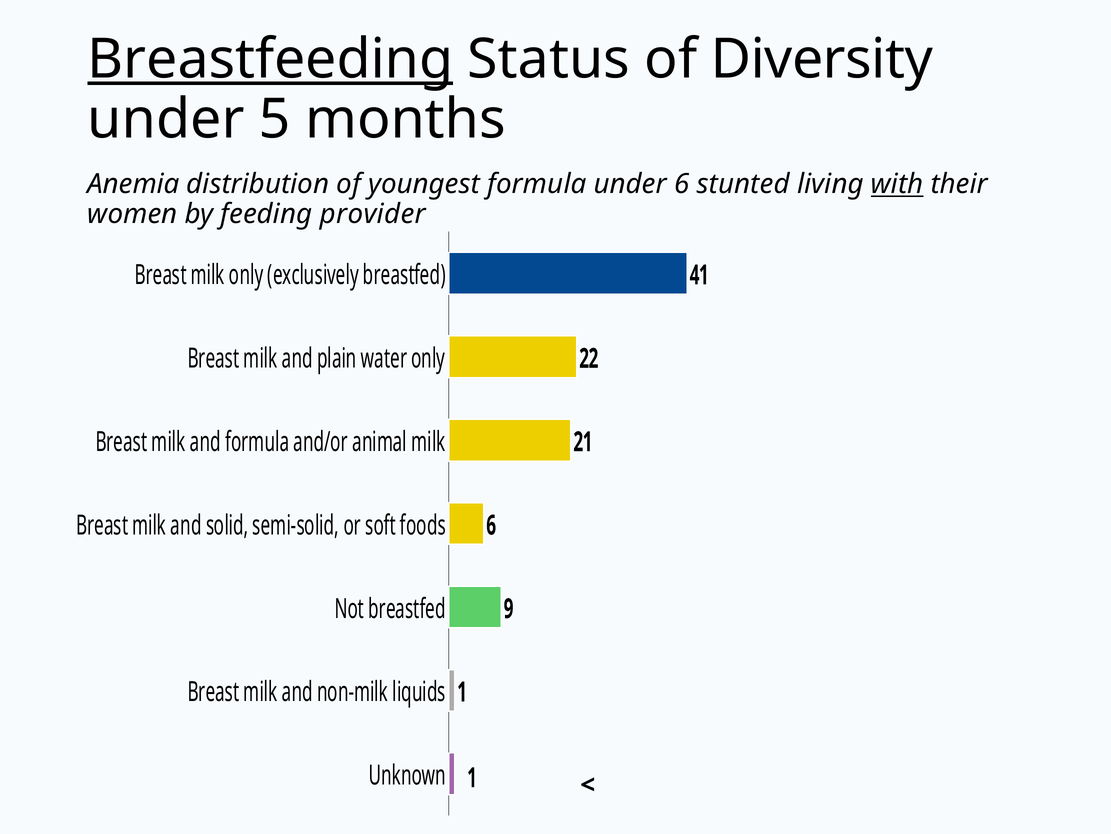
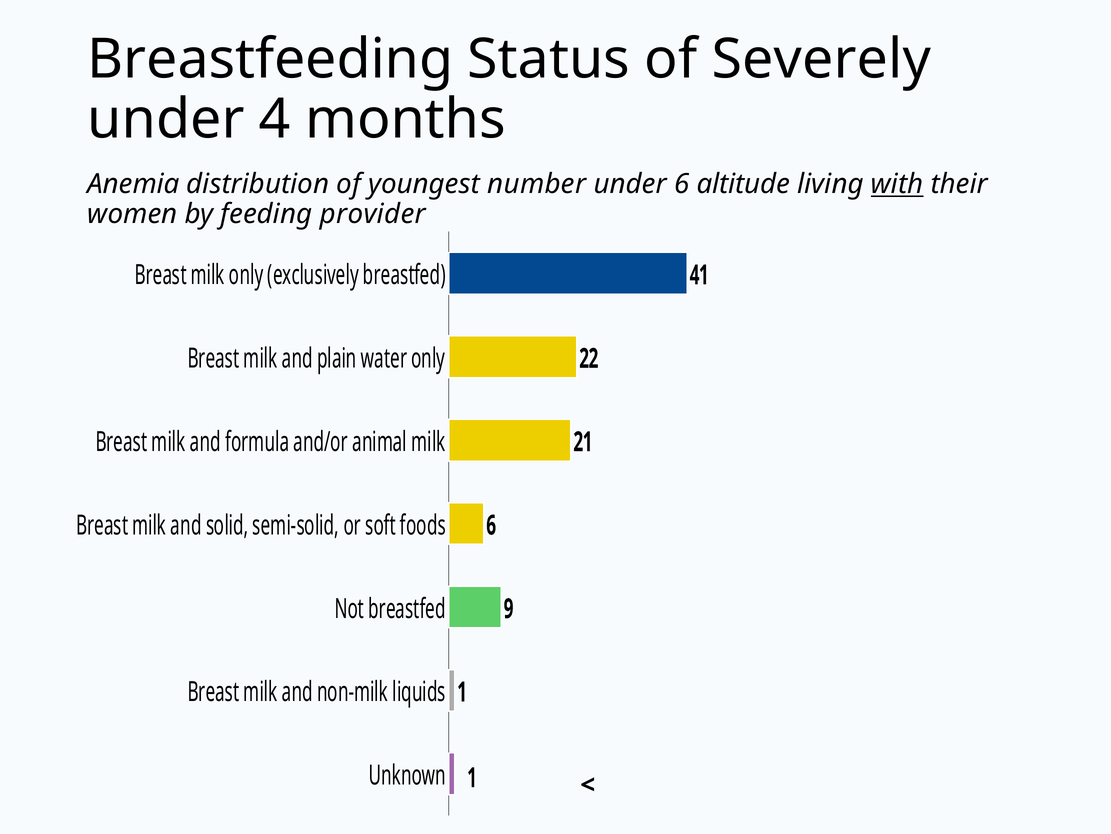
Breastfeeding underline: present -> none
Diversity: Diversity -> Severely
5: 5 -> 4
youngest formula: formula -> number
stunted: stunted -> altitude
